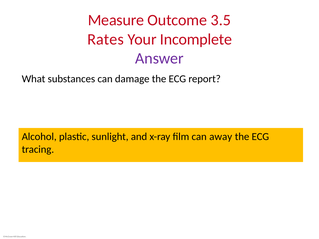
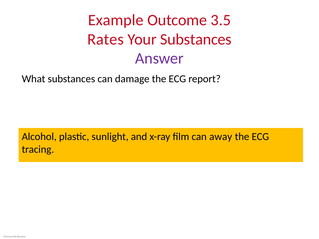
Measure: Measure -> Example
Your Incomplete: Incomplete -> Substances
